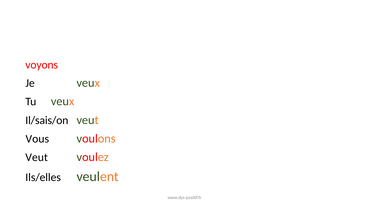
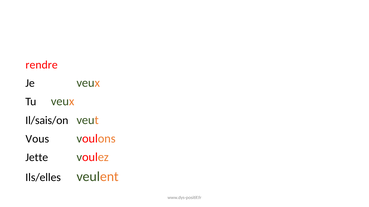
voyons: voyons -> rendre
Veut at (37, 158): Veut -> Jette
